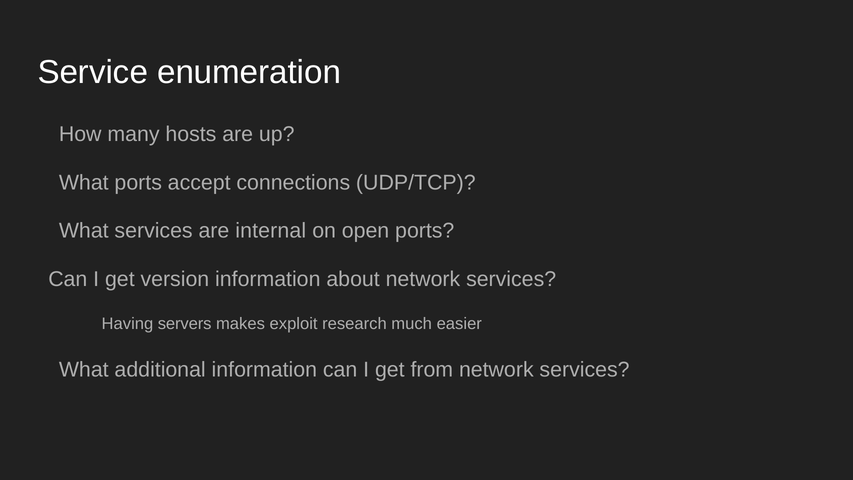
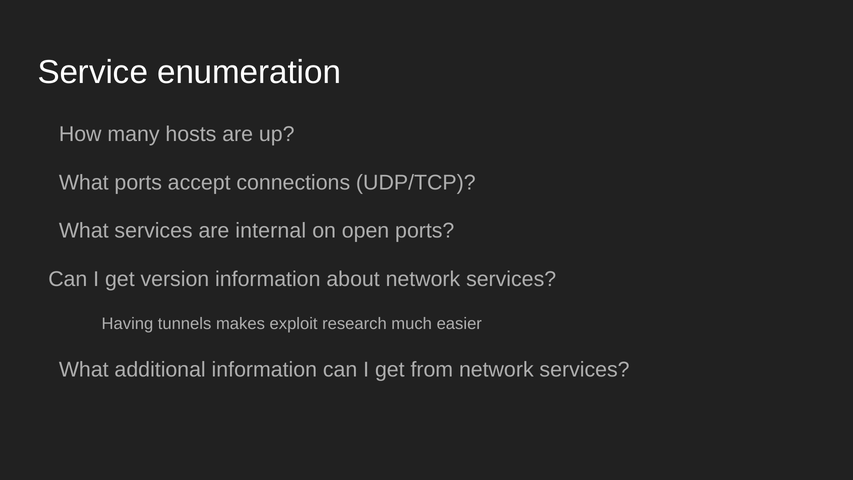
servers: servers -> tunnels
